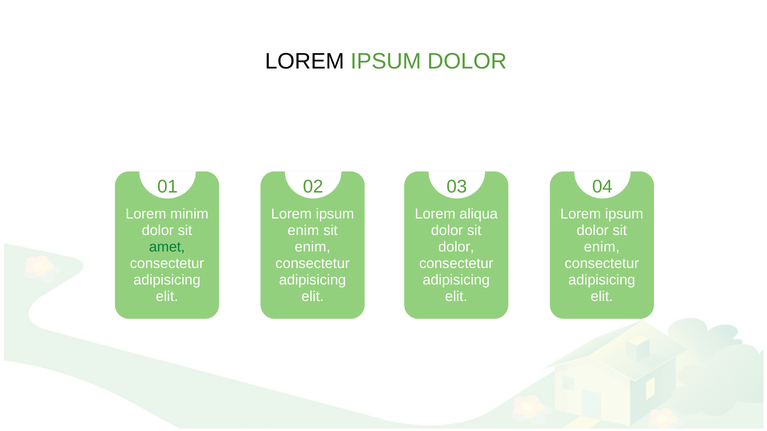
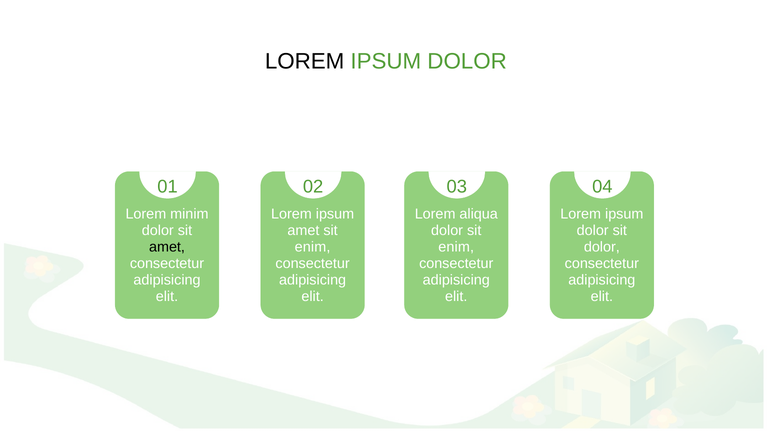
enim at (303, 231): enim -> amet
amet at (167, 247) colour: green -> black
dolor at (456, 247): dolor -> enim
enim at (602, 247): enim -> dolor
